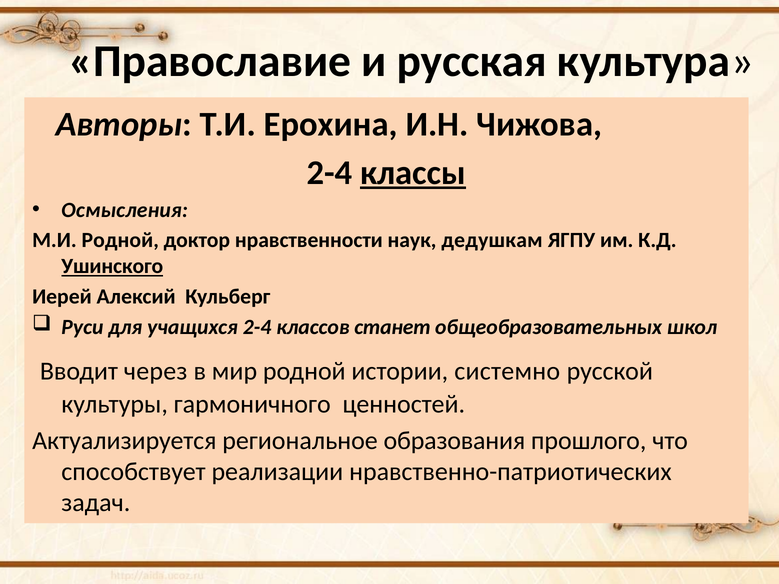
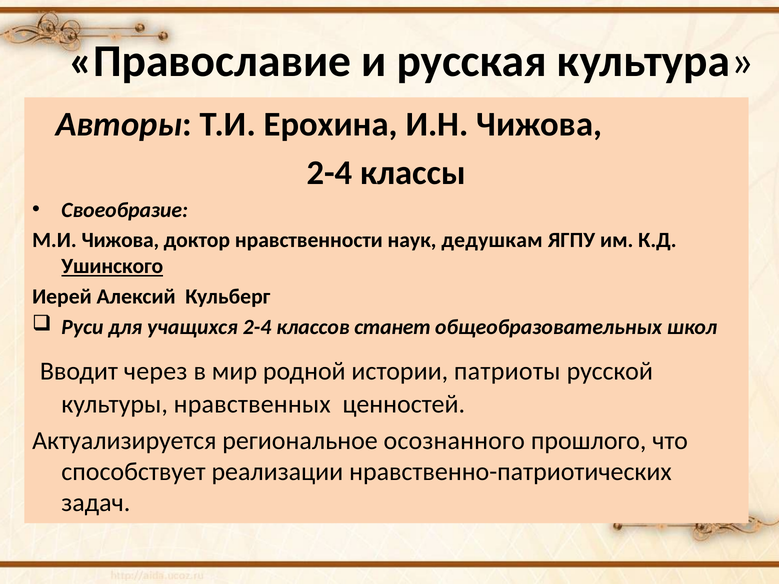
классы underline: present -> none
Осмысления: Осмысления -> Своеобразие
М.И Родной: Родной -> Чижова
системно: системно -> патриоты
гармоничного: гармоничного -> нравственных
образования: образования -> осознанного
